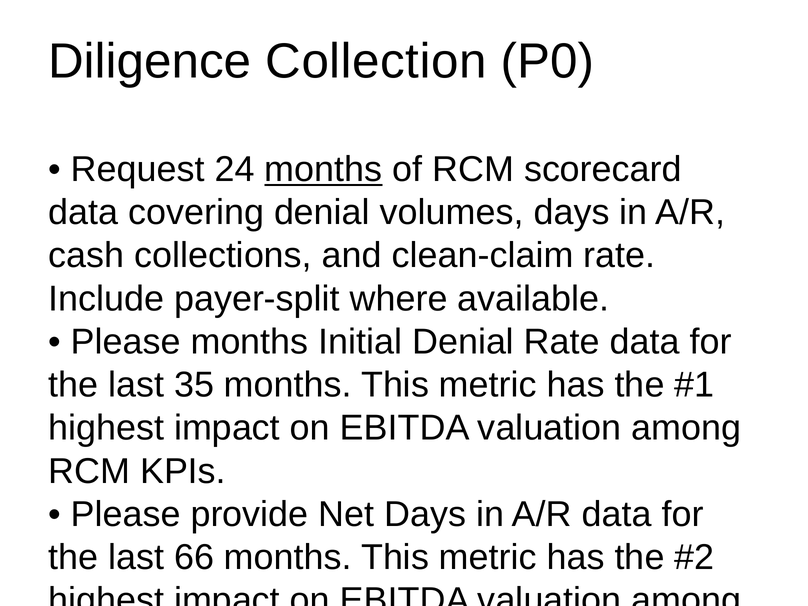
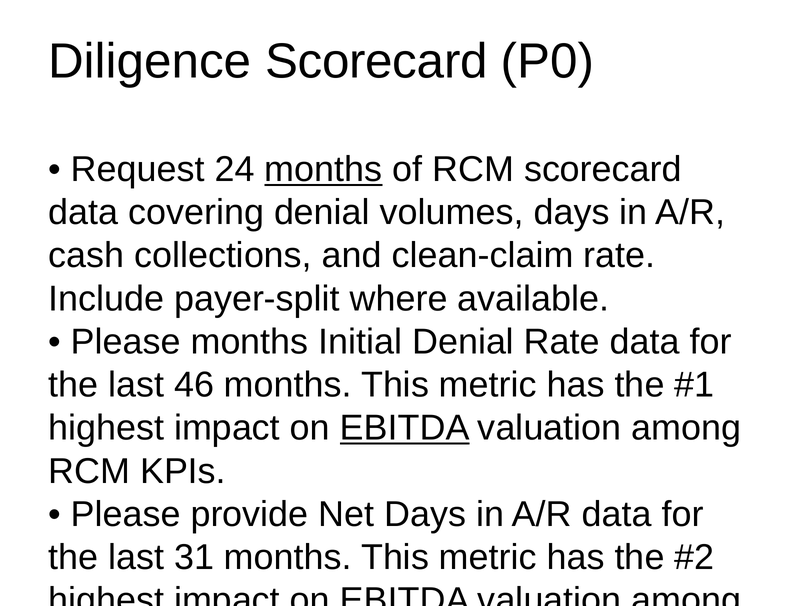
Diligence Collection: Collection -> Scorecard
35: 35 -> 46
EBITDA at (405, 428) underline: none -> present
66: 66 -> 31
